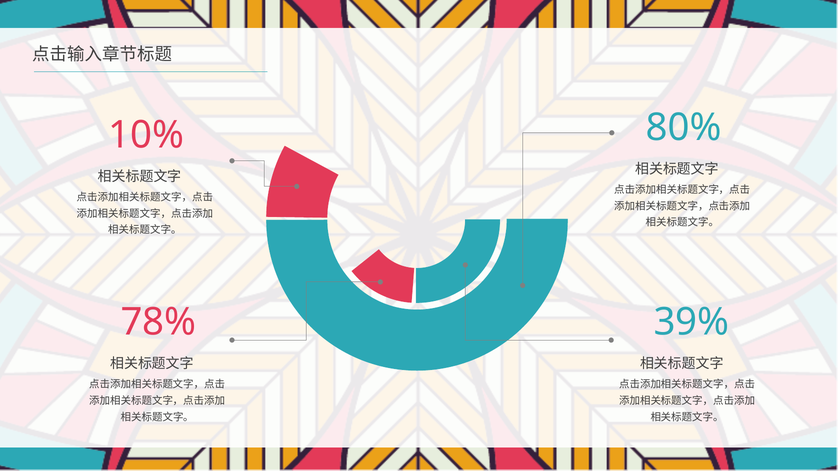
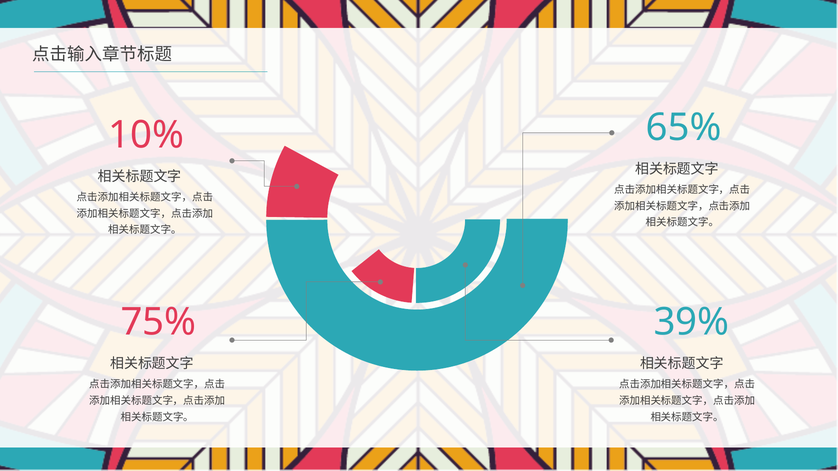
80%: 80% -> 65%
78%: 78% -> 75%
